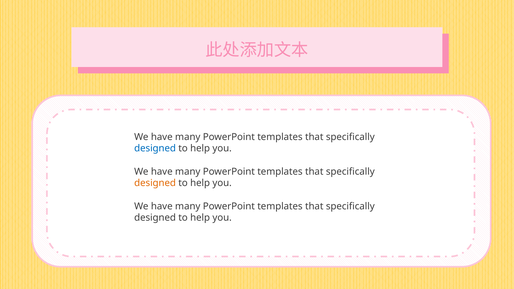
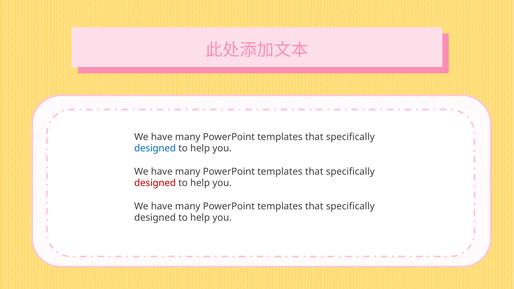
designed at (155, 183) colour: orange -> red
